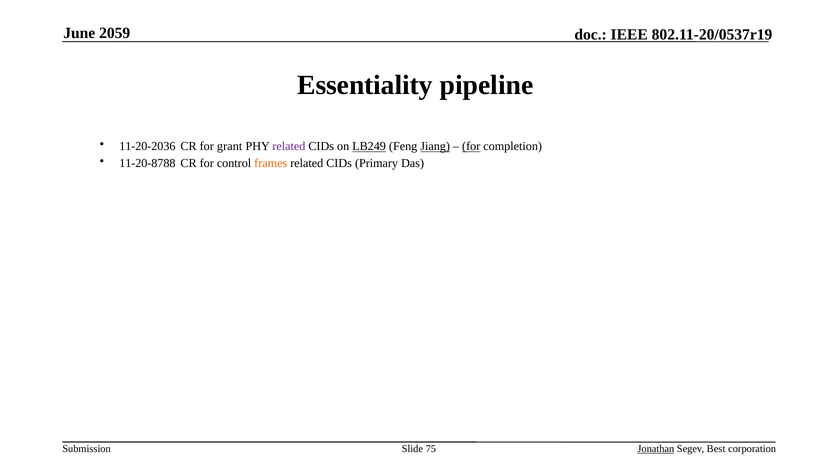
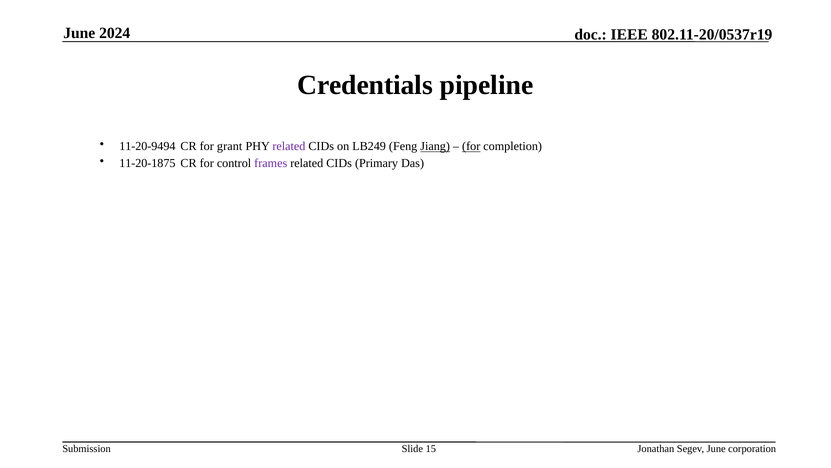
2059: 2059 -> 2024
Essentiality: Essentiality -> Credentials
11-20-2036: 11-20-2036 -> 11-20-9494
LB249 underline: present -> none
11-20-8788: 11-20-8788 -> 11-20-1875
frames colour: orange -> purple
75: 75 -> 15
Jonathan underline: present -> none
Segev Best: Best -> June
